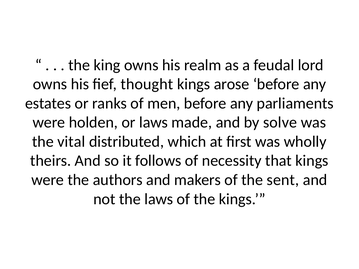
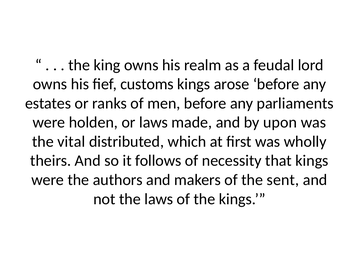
thought: thought -> customs
solve: solve -> upon
